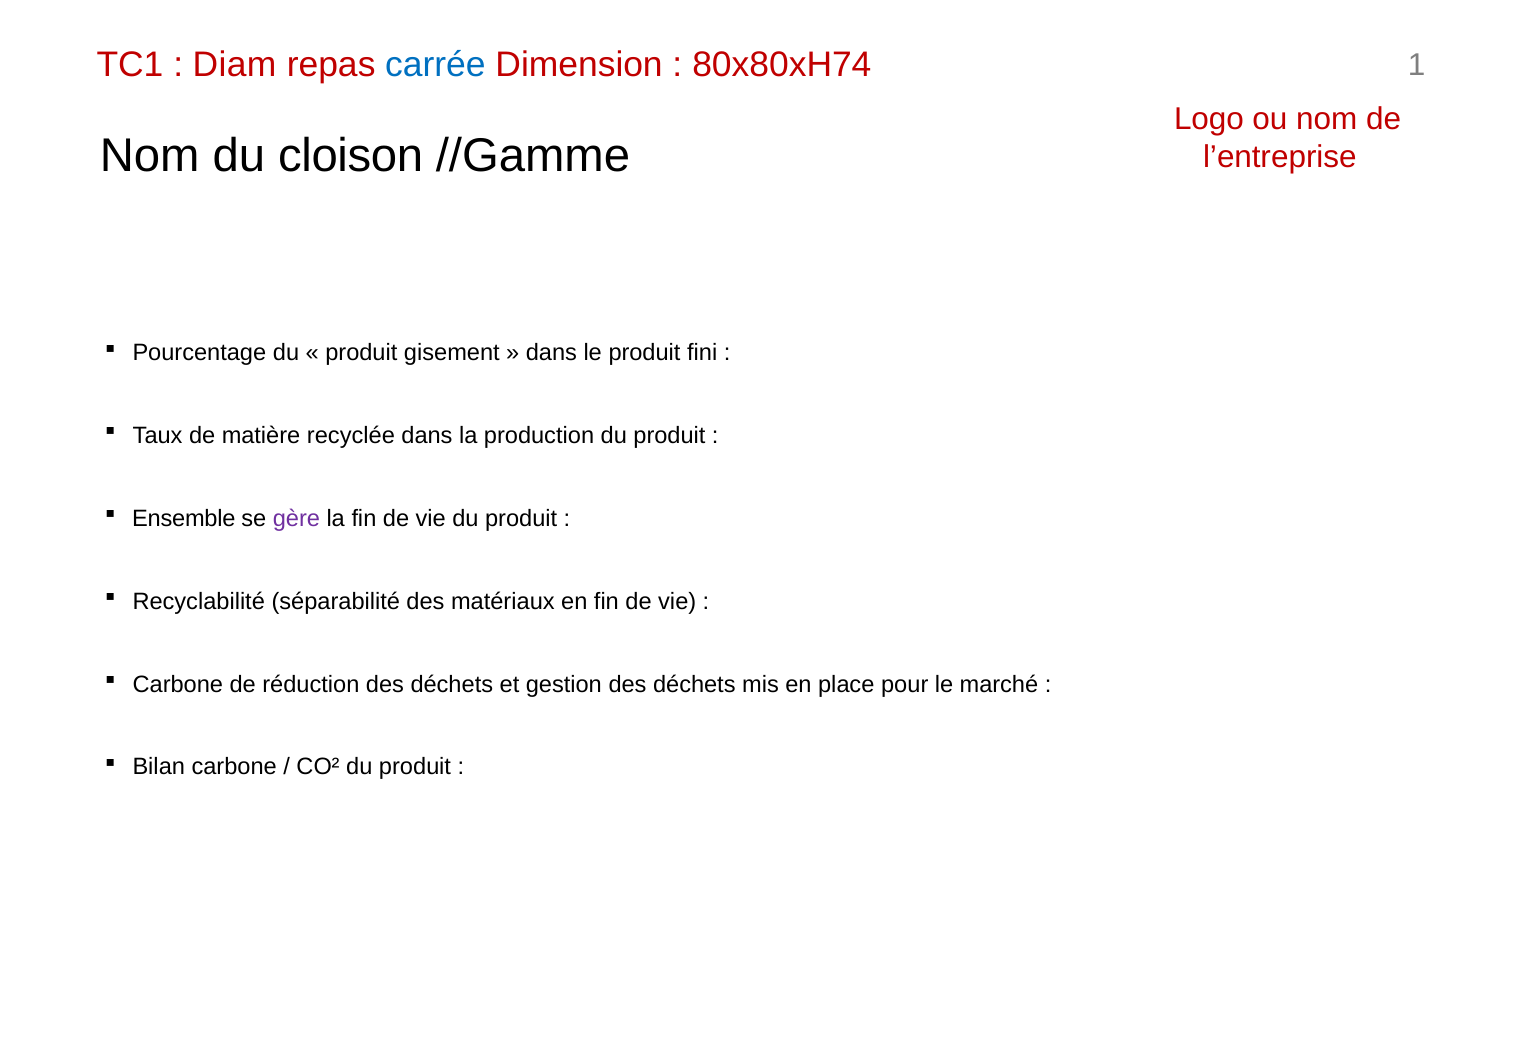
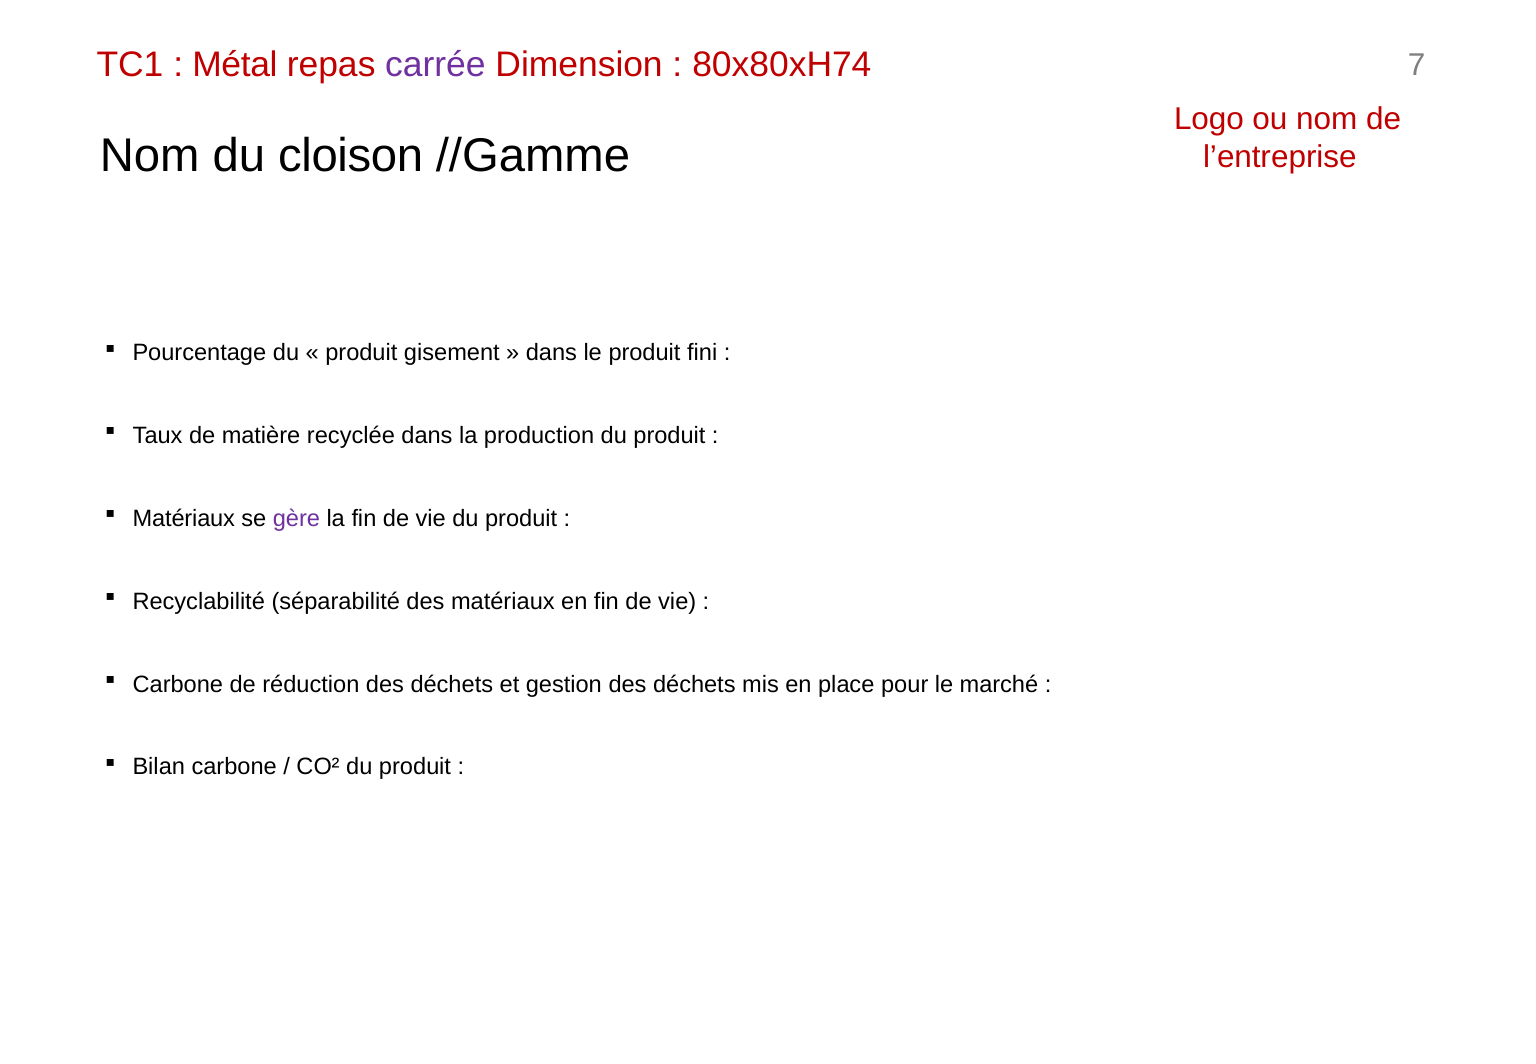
Diam: Diam -> Métal
carrée colour: blue -> purple
1: 1 -> 7
Ensemble at (184, 518): Ensemble -> Matériaux
